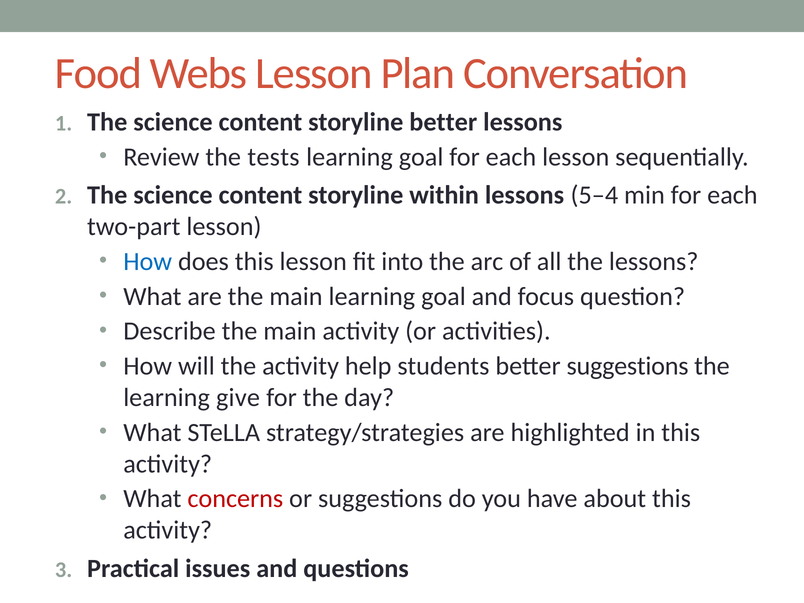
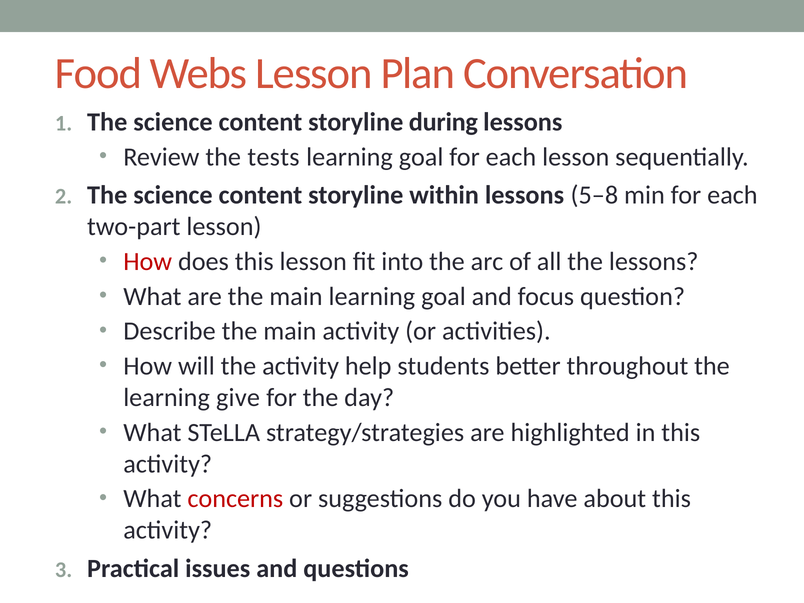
storyline better: better -> during
5–4: 5–4 -> 5–8
How at (148, 262) colour: blue -> red
better suggestions: suggestions -> throughout
